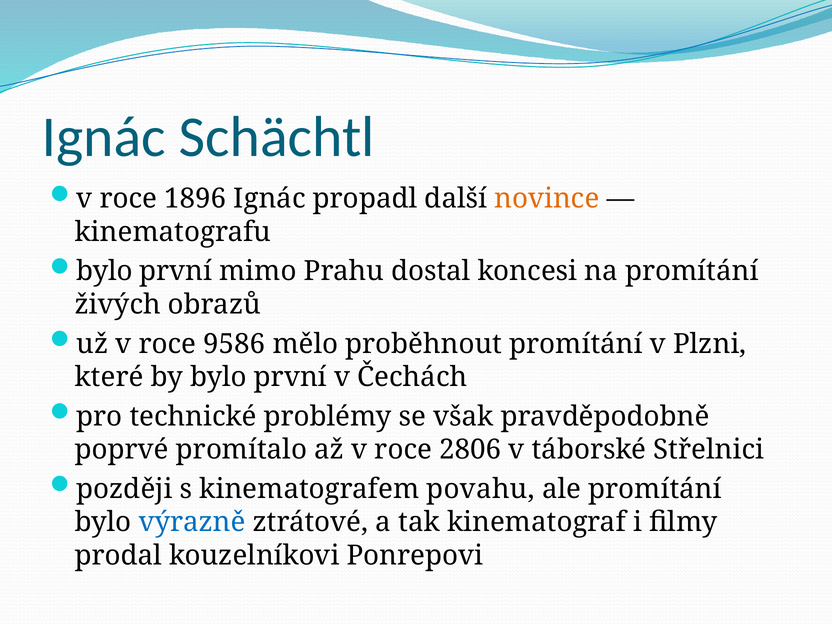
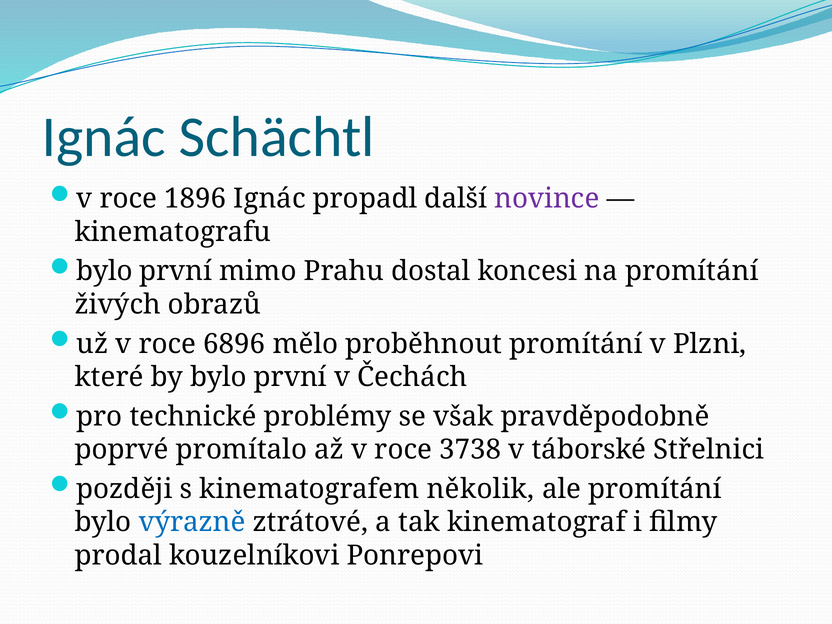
novince colour: orange -> purple
9586: 9586 -> 6896
2806: 2806 -> 3738
povahu: povahu -> několik
